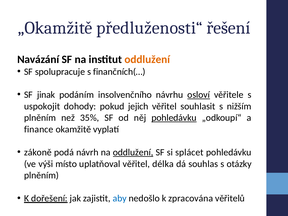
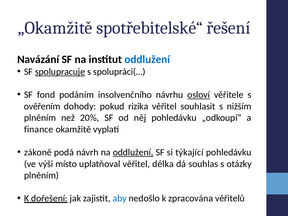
předluženosti“: předluženosti“ -> spotřebitelské“
oddlužení at (147, 59) colour: orange -> blue
spolupracuje underline: none -> present
finančních(…: finančních(… -> spolupráci(…
jinak: jinak -> fond
uspokojit: uspokojit -> ověřením
jejich: jejich -> rizika
35%: 35% -> 20%
pohledávku at (174, 118) underline: present -> none
splácet: splácet -> týkající
